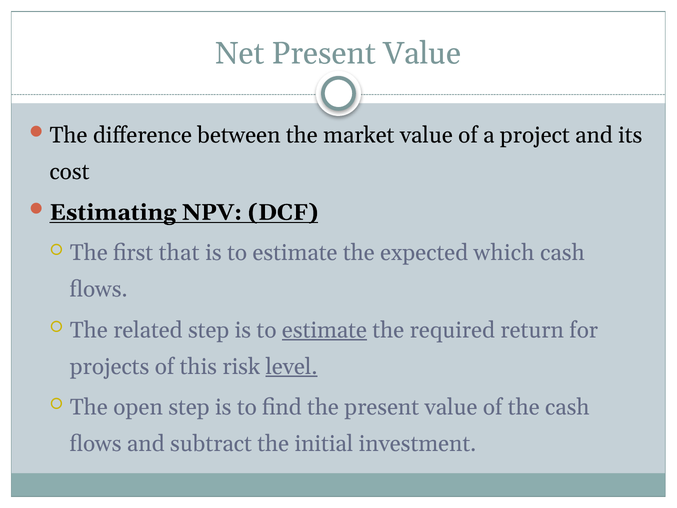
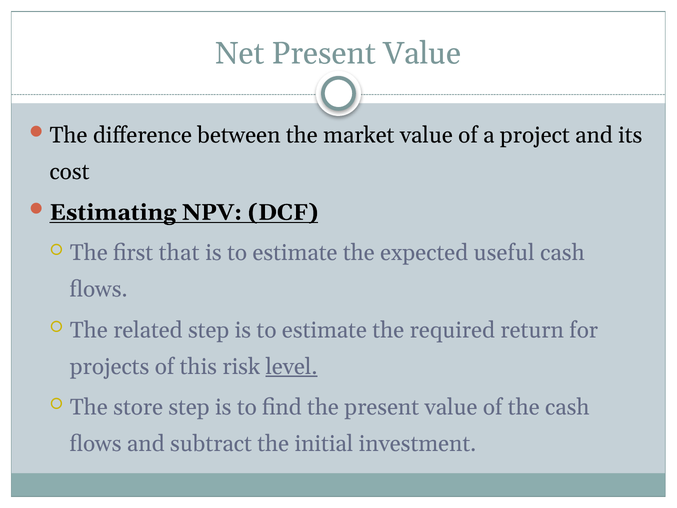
which: which -> useful
estimate at (324, 330) underline: present -> none
open: open -> store
